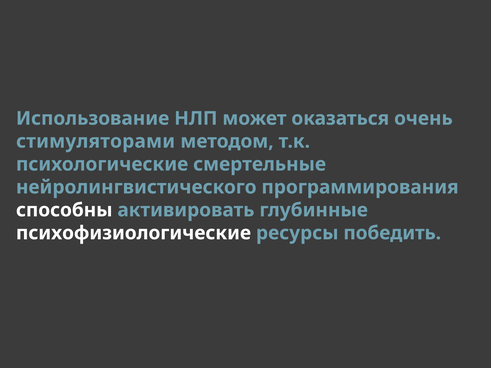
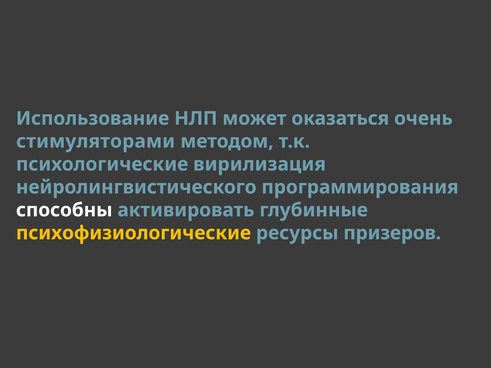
смертельные: смертельные -> вирилизация
психофизиологические colour: white -> yellow
победить: победить -> призеров
